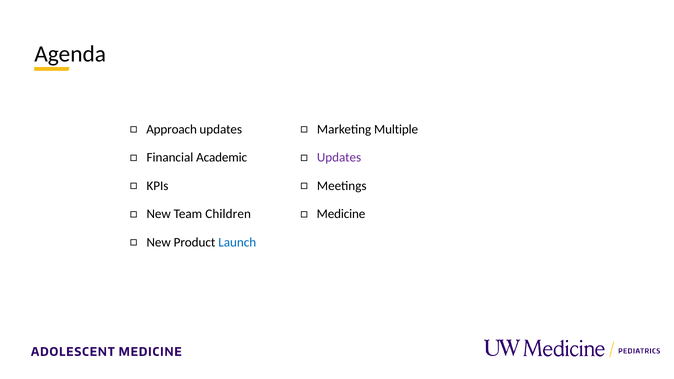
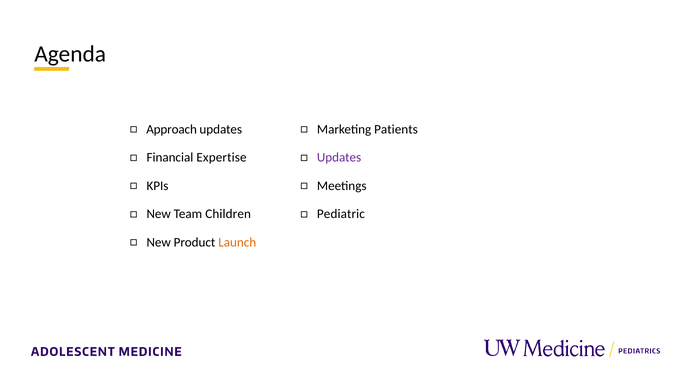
Multiple: Multiple -> Patients
Academic: Academic -> Expertise
Medicine: Medicine -> Pediatric
Launch colour: blue -> orange
